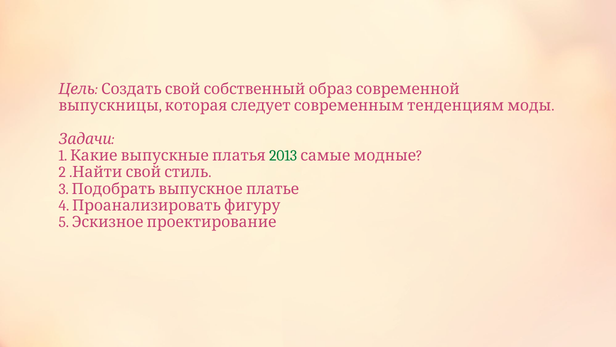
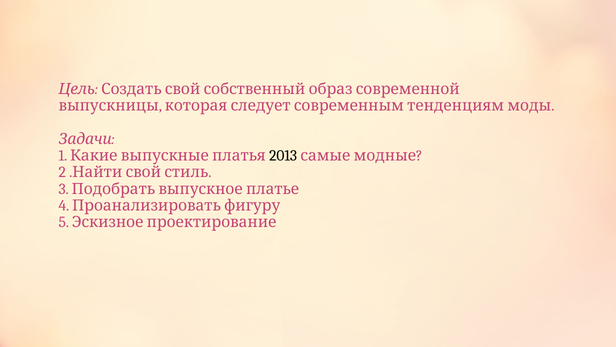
2013 colour: green -> black
